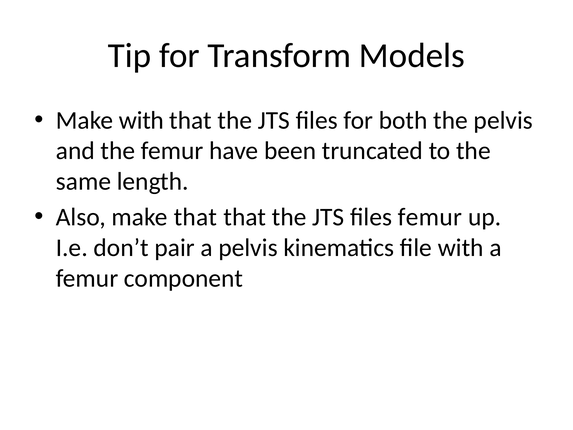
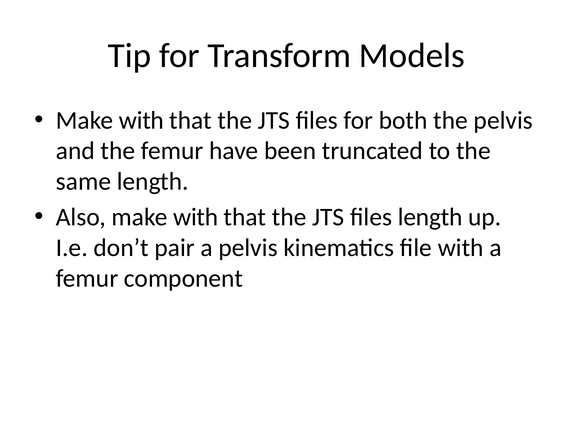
Also make that: that -> with
files femur: femur -> length
